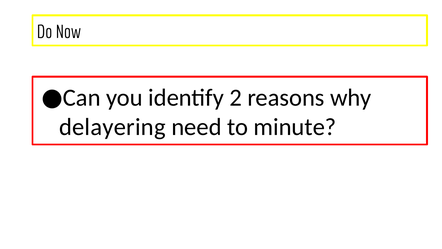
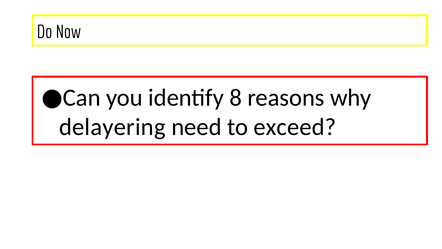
2: 2 -> 8
minute: minute -> exceed
